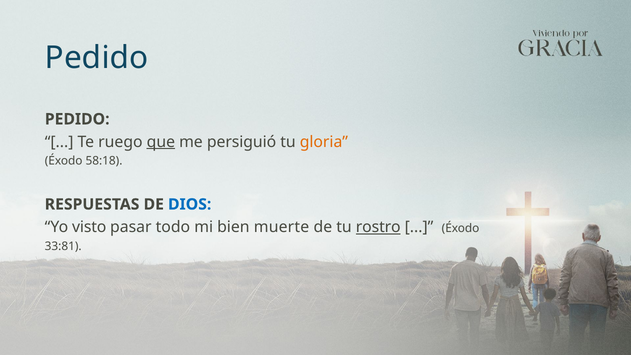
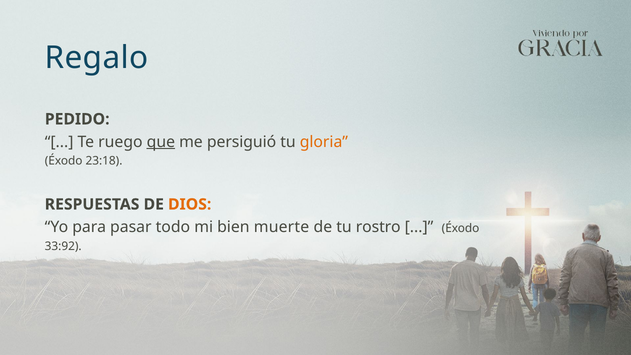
Pedido at (97, 58): Pedido -> Regalo
58:18: 58:18 -> 23:18
DIOS colour: blue -> orange
visto: visto -> para
rostro underline: present -> none
33:81: 33:81 -> 33:92
